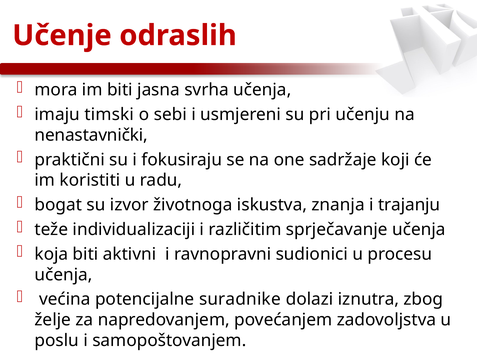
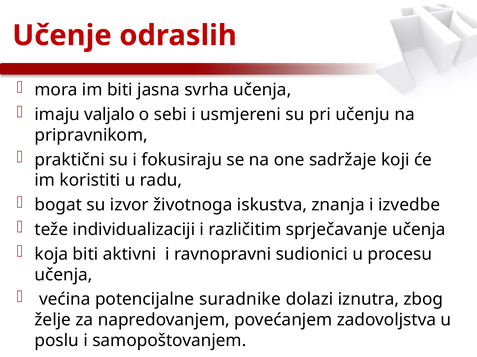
timski: timski -> valjalo
nenastavnički: nenastavnički -> pripravnikom
trajanju: trajanju -> izvedbe
